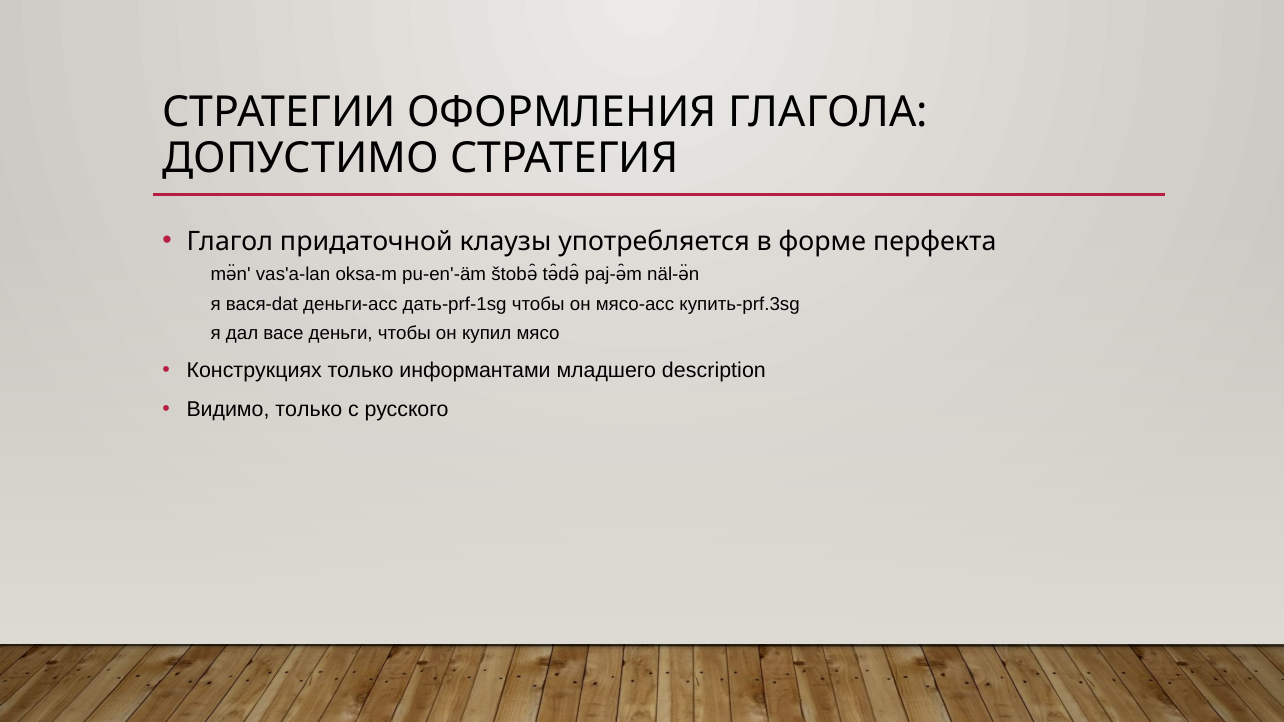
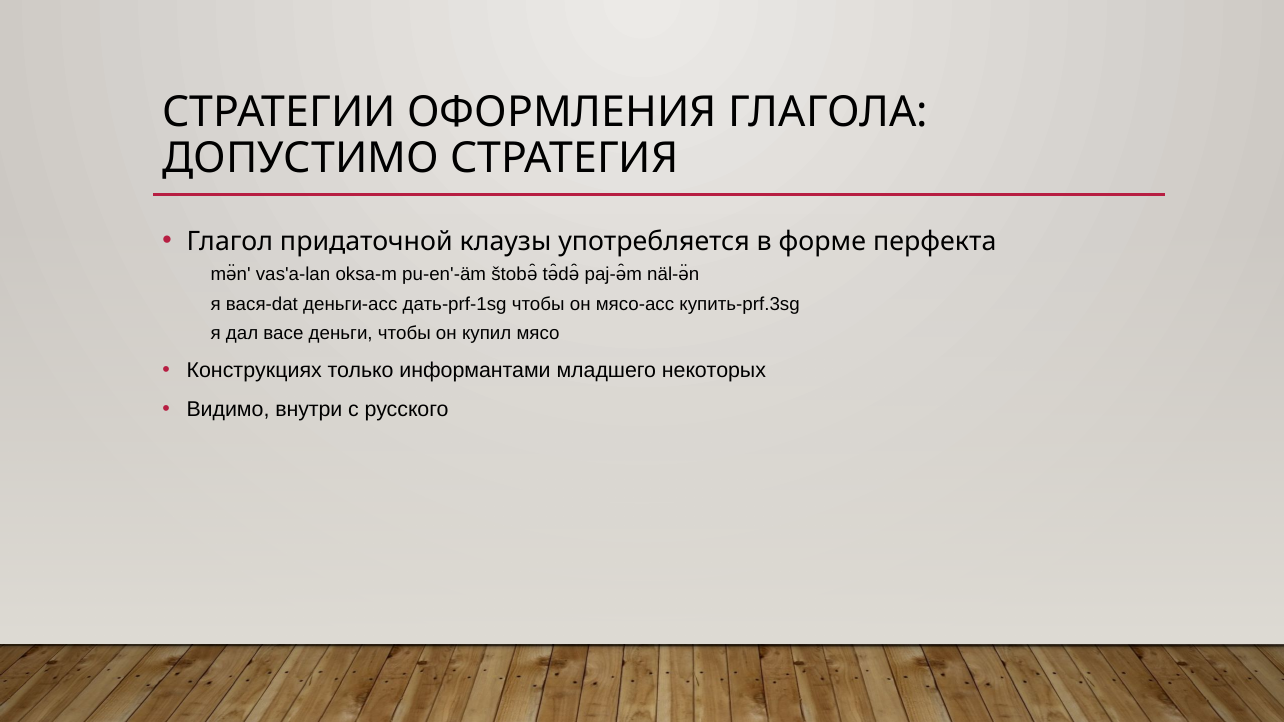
description: description -> некоторых
Видимо только: только -> внутри
